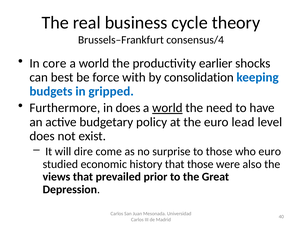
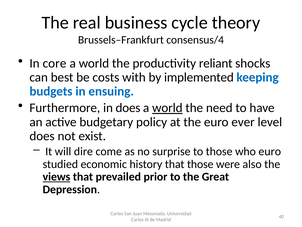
earlier: earlier -> reliant
force: force -> costs
consolidation: consolidation -> implemented
gripped: gripped -> ensuing
lead: lead -> ever
views underline: none -> present
